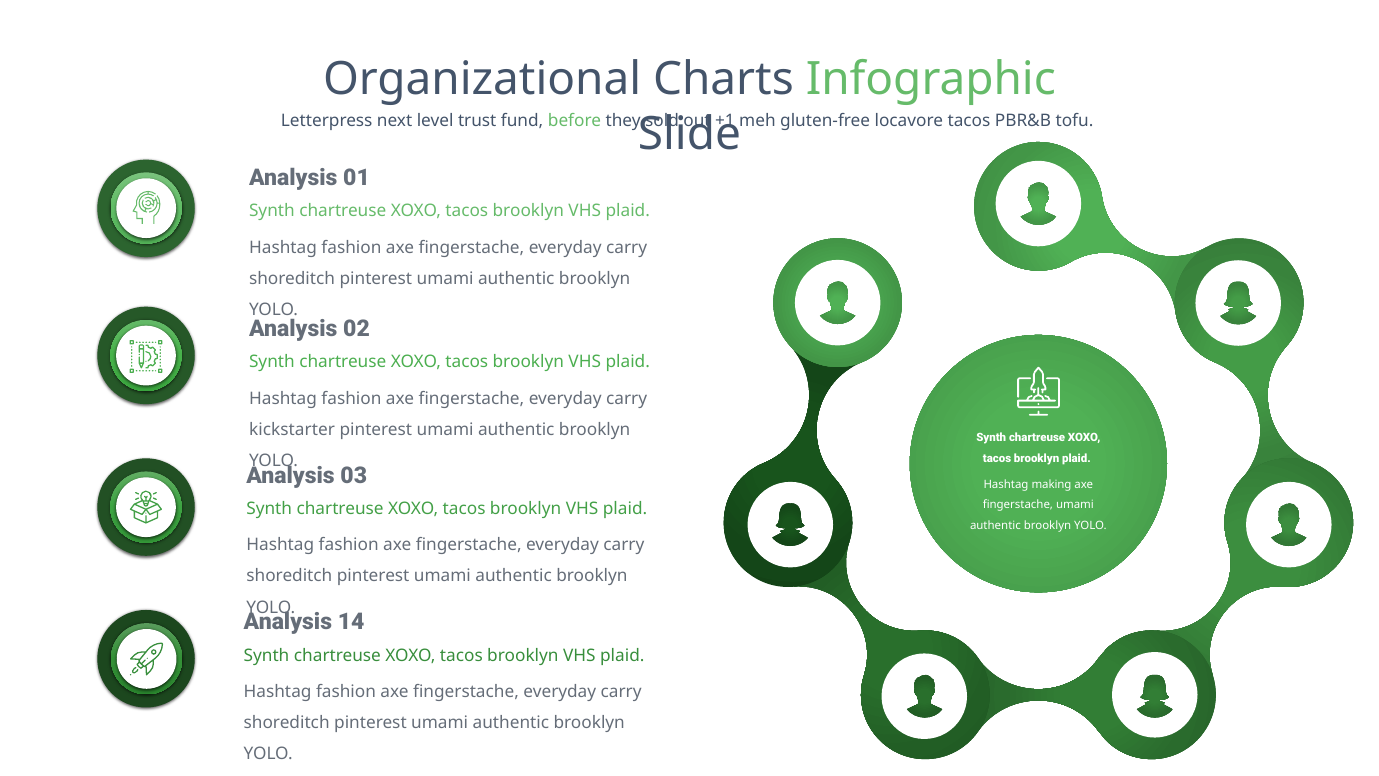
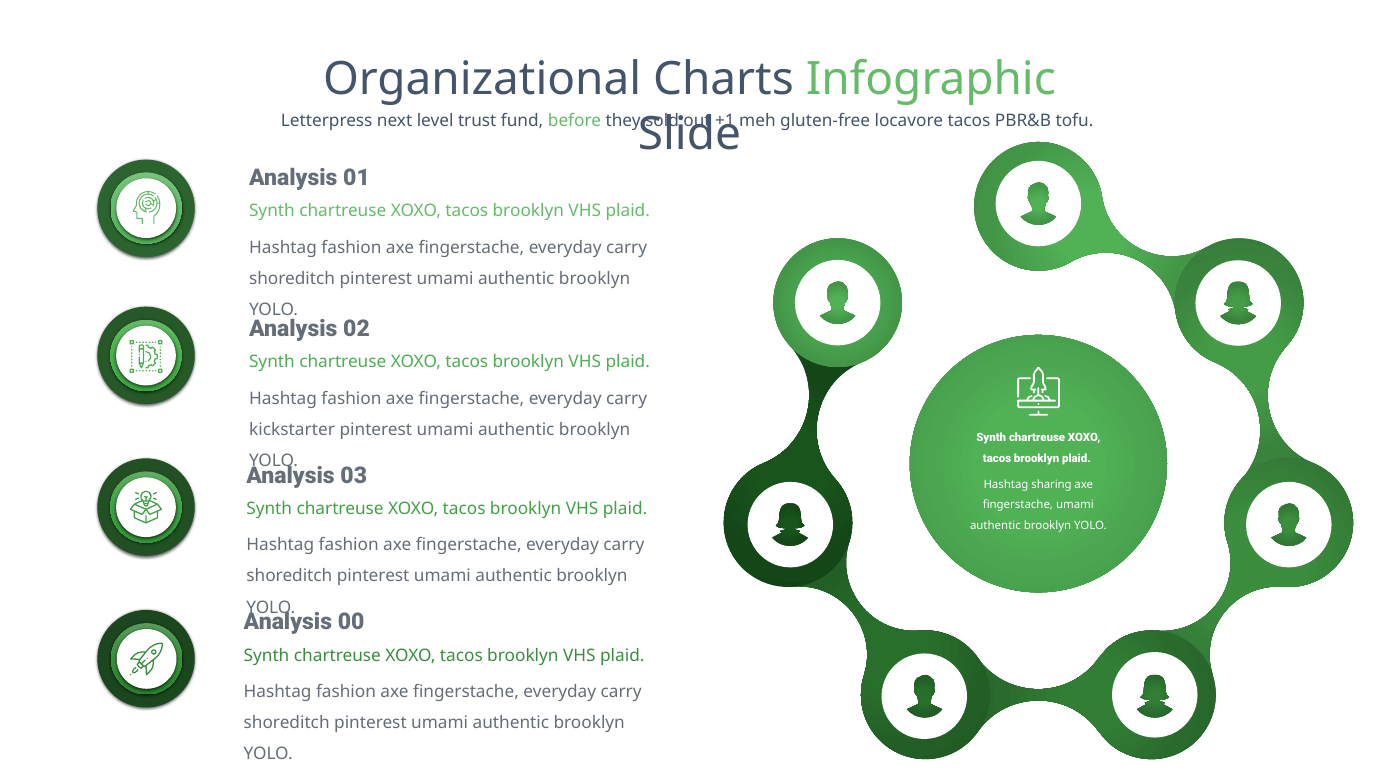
making: making -> sharing
14: 14 -> 00
